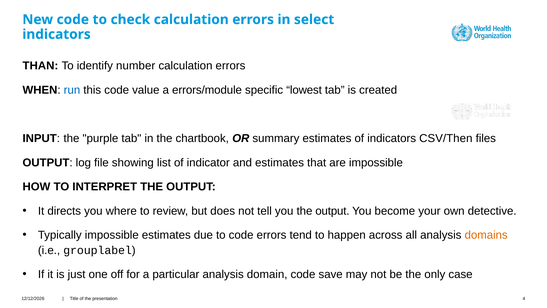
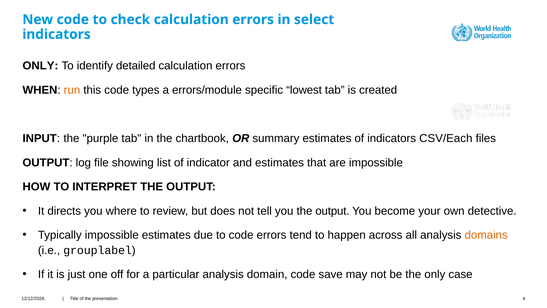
THAN at (40, 66): THAN -> ONLY
number: number -> detailed
run colour: blue -> orange
value: value -> types
CSV/Then: CSV/Then -> CSV/Each
